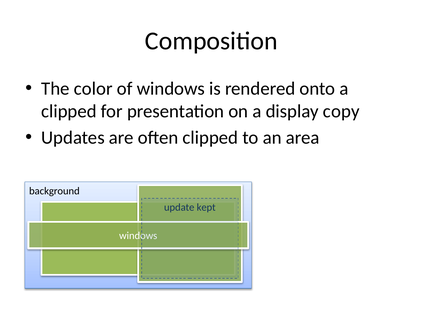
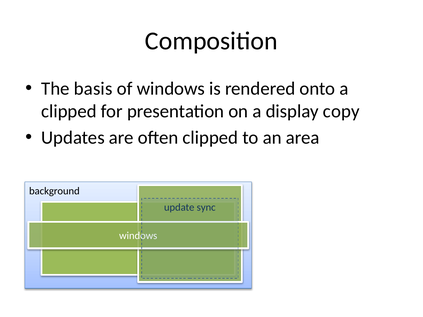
color: color -> basis
kept: kept -> sync
